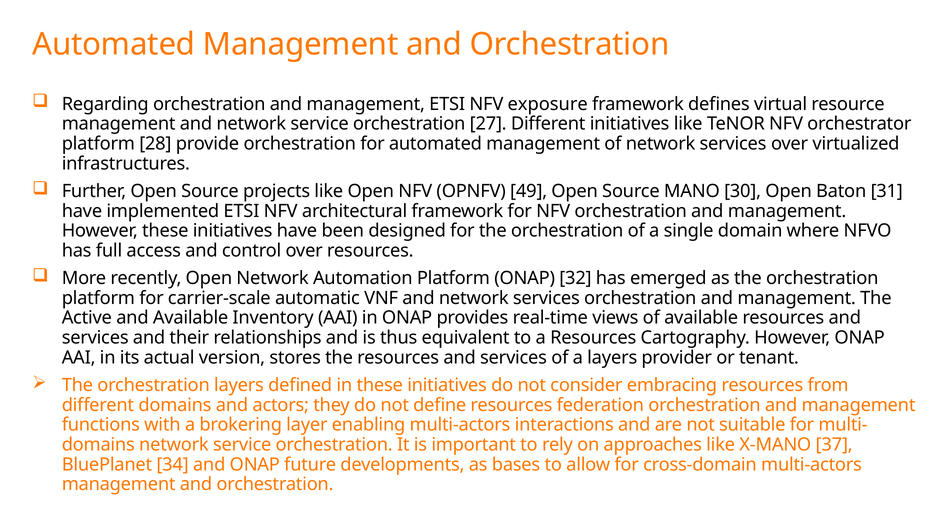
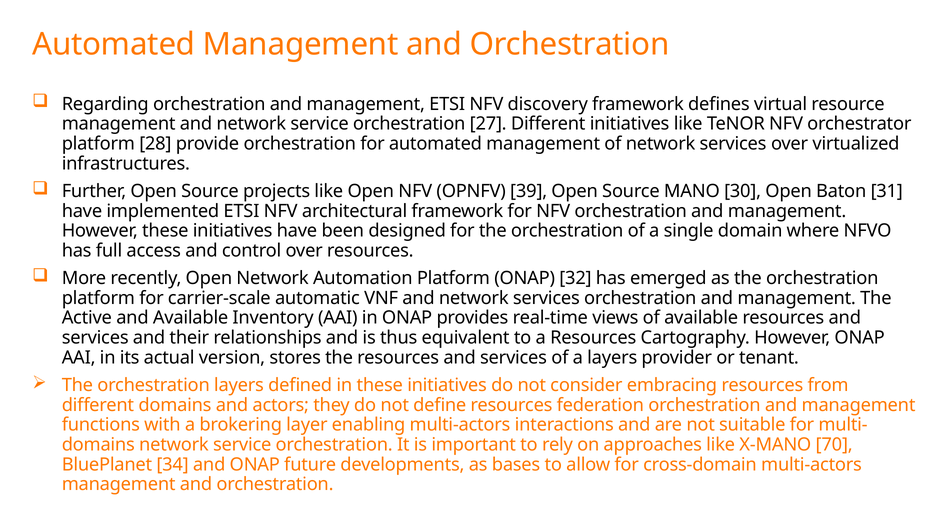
exposure: exposure -> discovery
49: 49 -> 39
37: 37 -> 70
